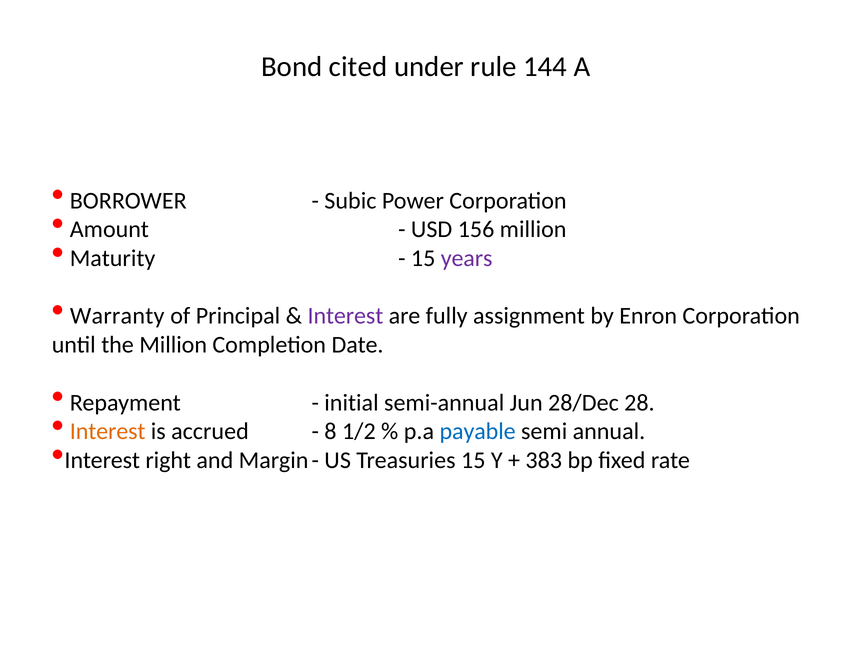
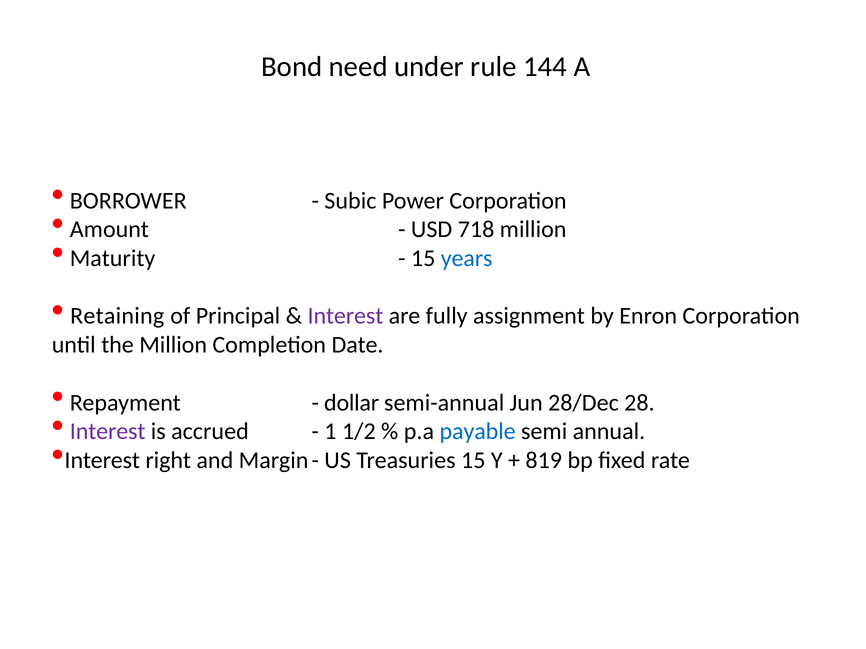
cited: cited -> need
156: 156 -> 718
years colour: purple -> blue
Warranty: Warranty -> Retaining
initial: initial -> dollar
Interest at (108, 432) colour: orange -> purple
8: 8 -> 1
383: 383 -> 819
